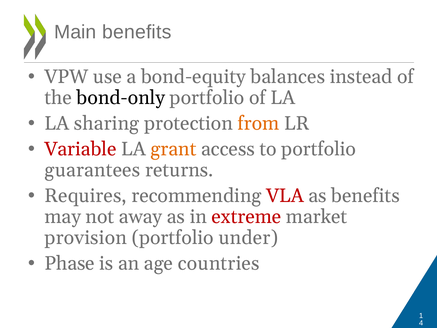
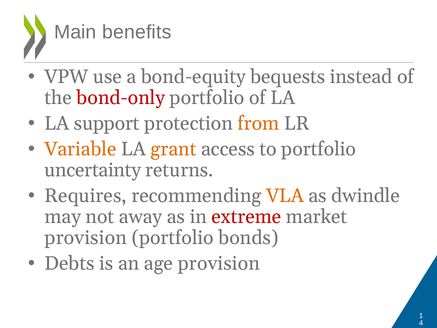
balances: balances -> bequests
bond-only colour: black -> red
sharing: sharing -> support
Variable colour: red -> orange
guarantees: guarantees -> uncertainty
VLA colour: red -> orange
as benefits: benefits -> dwindle
under: under -> bonds
Phase: Phase -> Debts
age countries: countries -> provision
